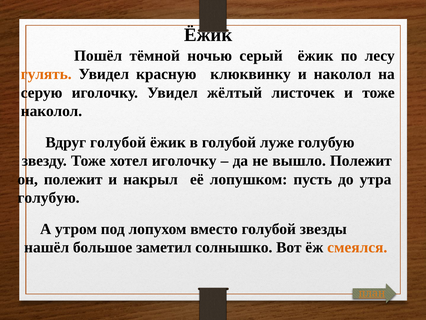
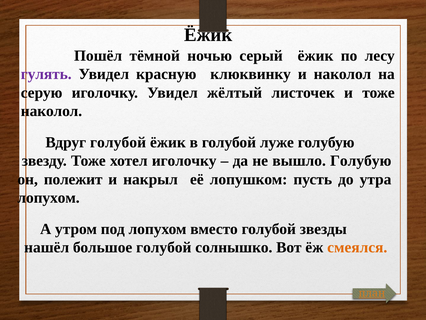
гулять colour: orange -> purple
вышло Полежит: Полежит -> Голубую
голубую at (49, 198): голубую -> лопухом
большое заметил: заметил -> голубой
